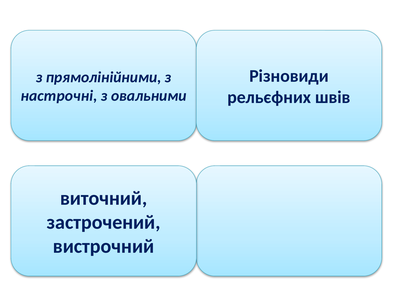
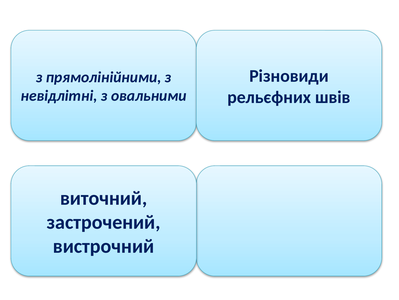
настрочні: настрочні -> невідлітні
